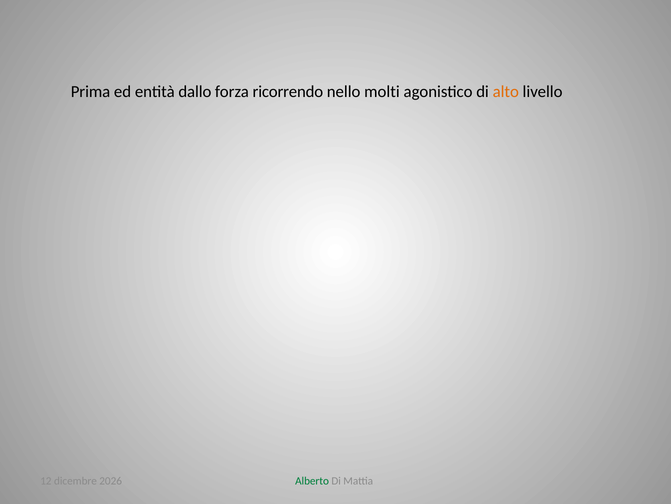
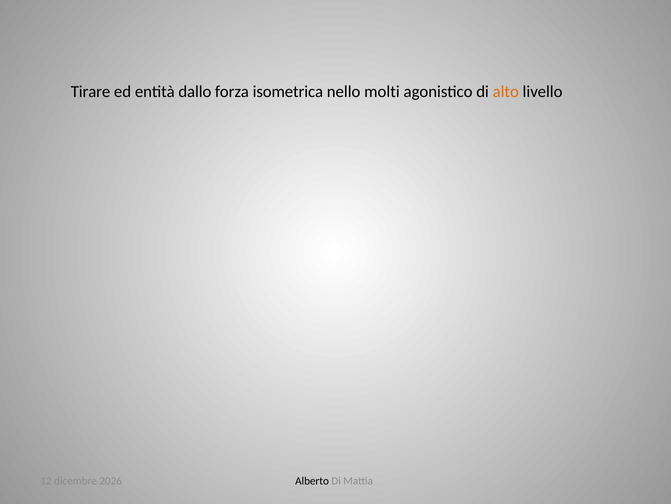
Prima: Prima -> Tirare
ricorrendo: ricorrendo -> isometrica
Alberto colour: green -> black
